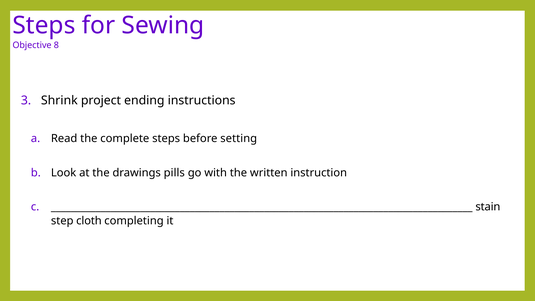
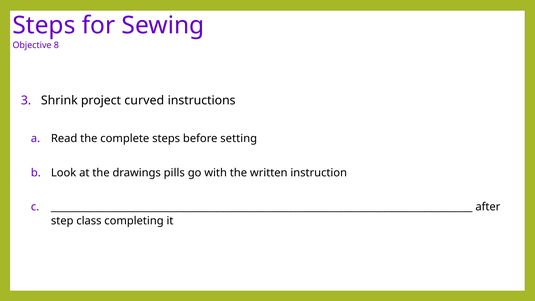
ending: ending -> curved
stain: stain -> after
cloth: cloth -> class
